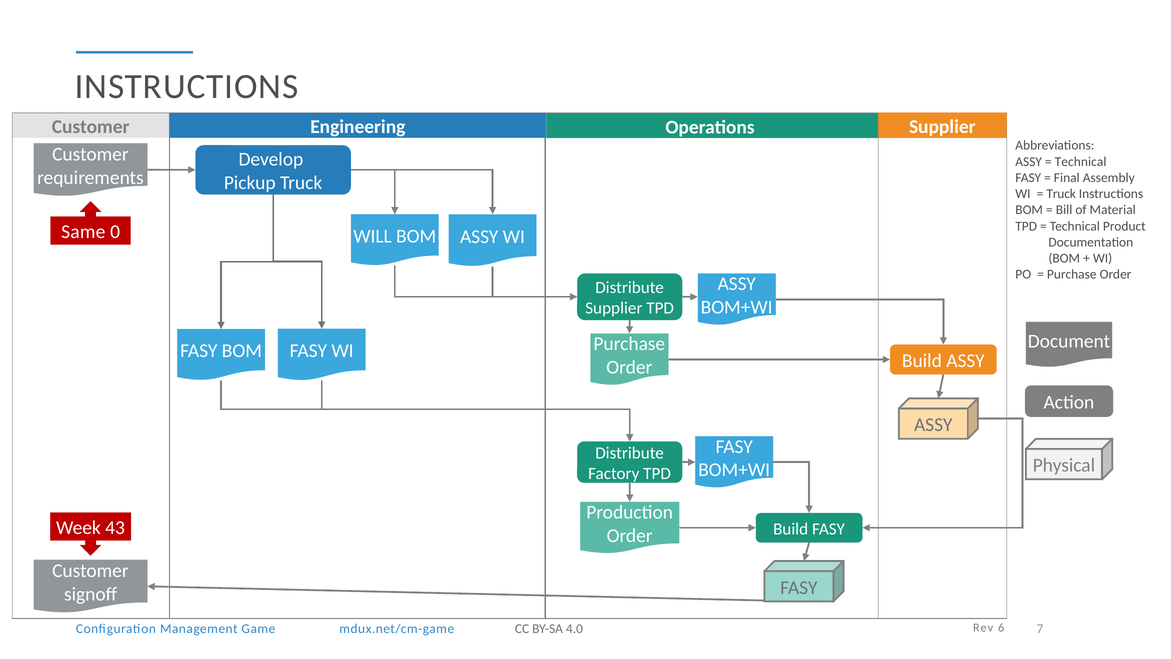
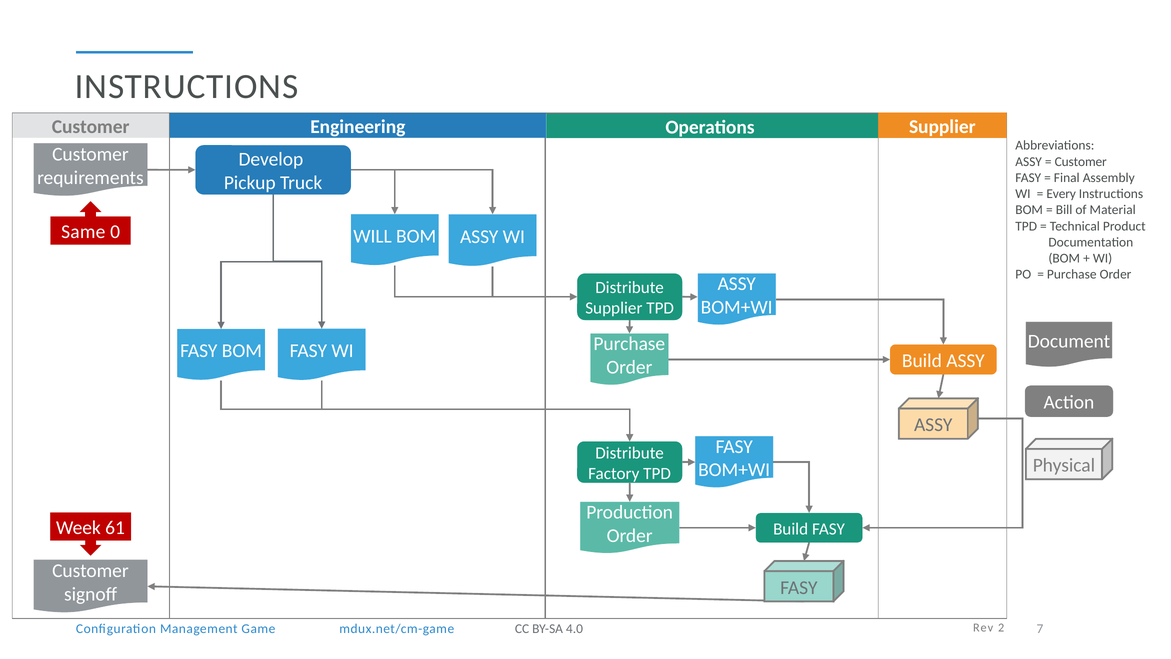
Technical at (1081, 162): Technical -> Customer
Truck at (1061, 194): Truck -> Every
43: 43 -> 61
6: 6 -> 2
